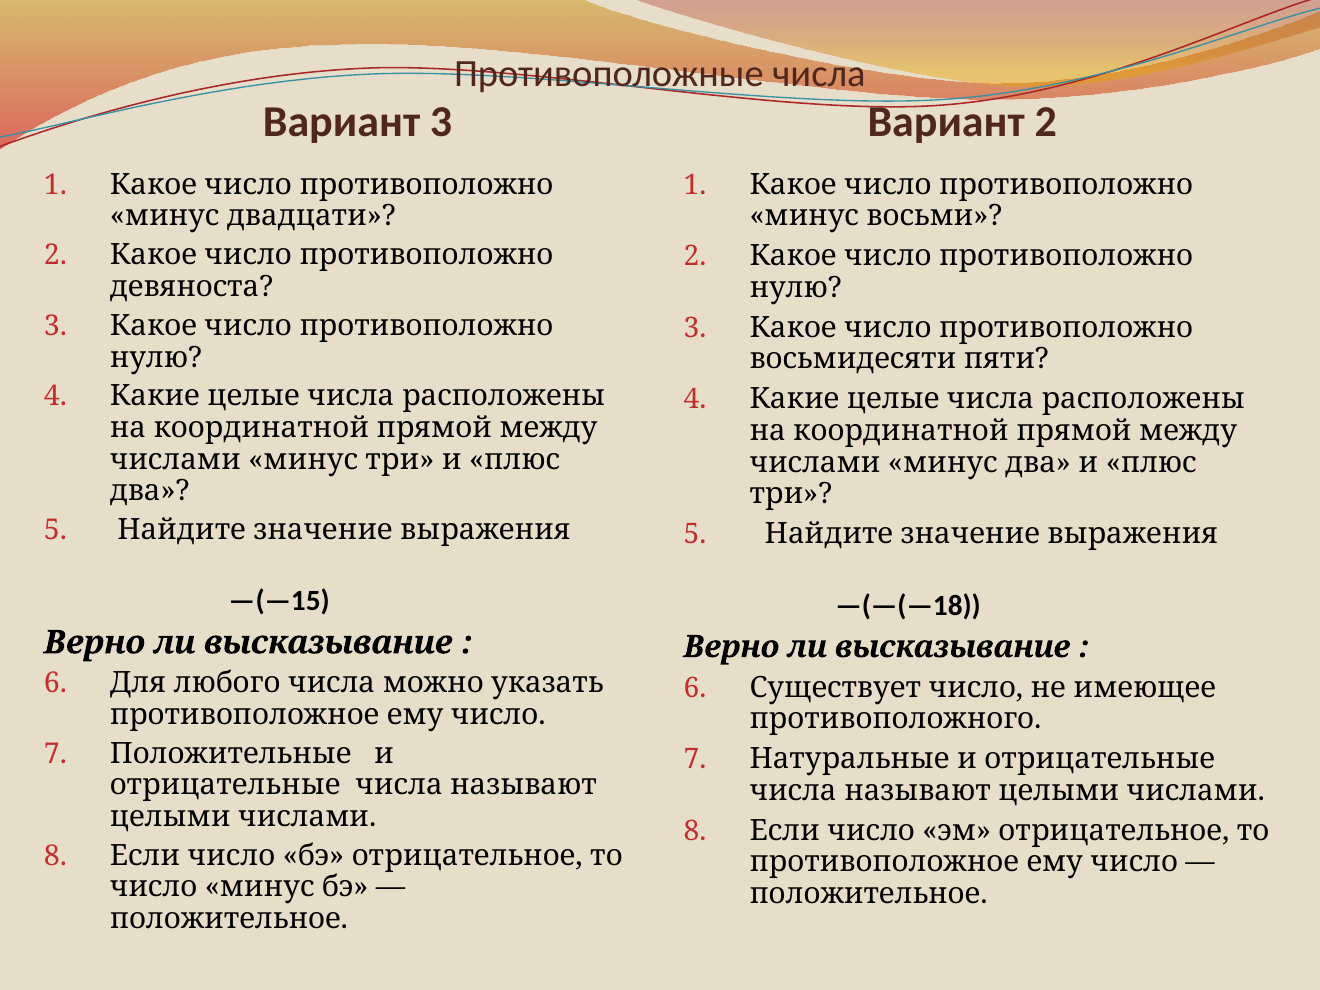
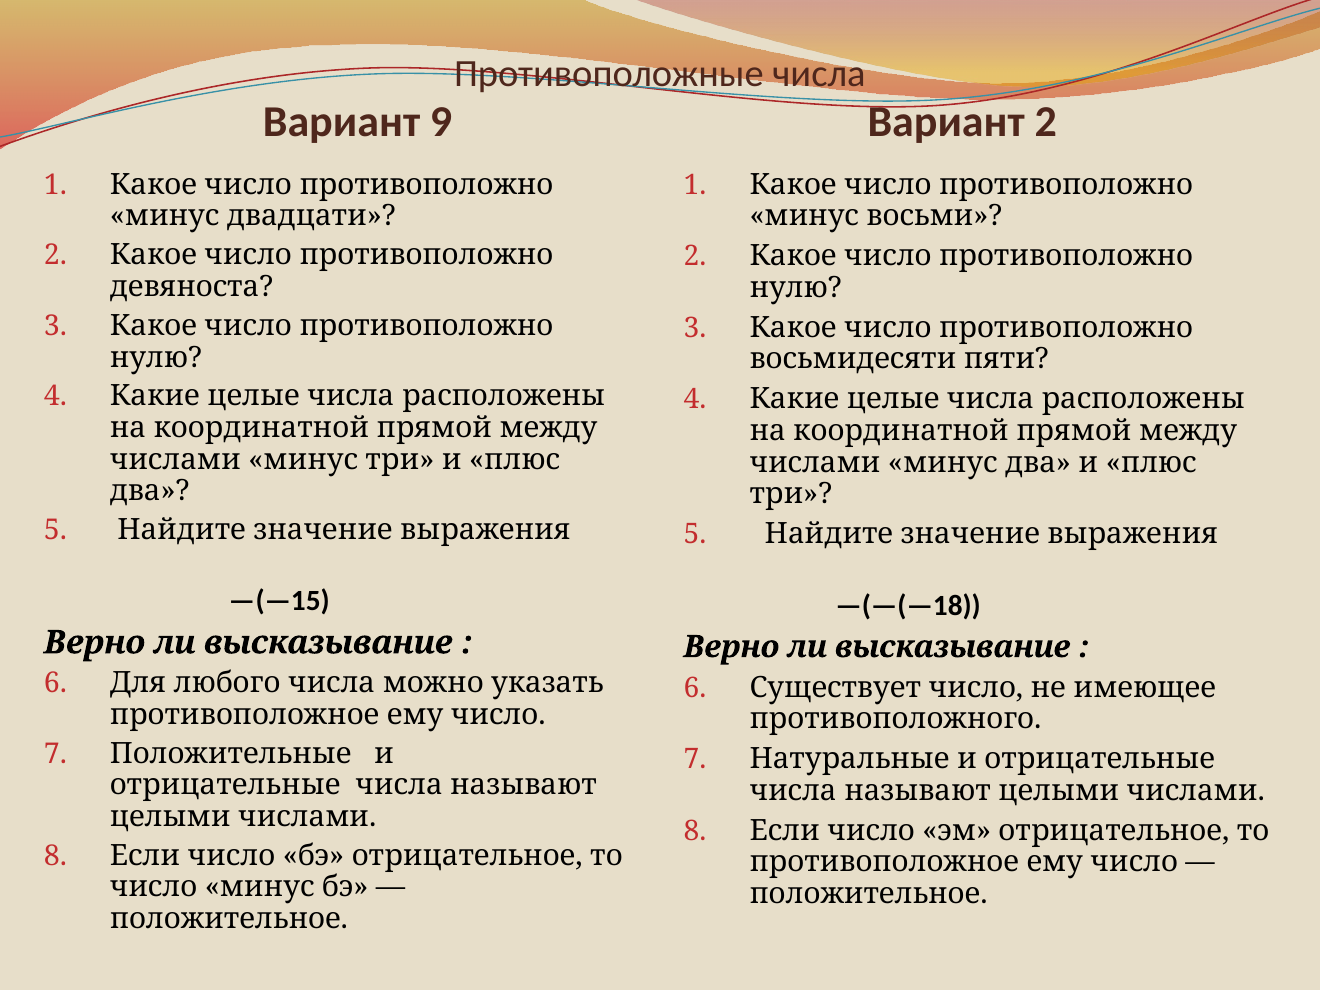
Вариант 3: 3 -> 9
